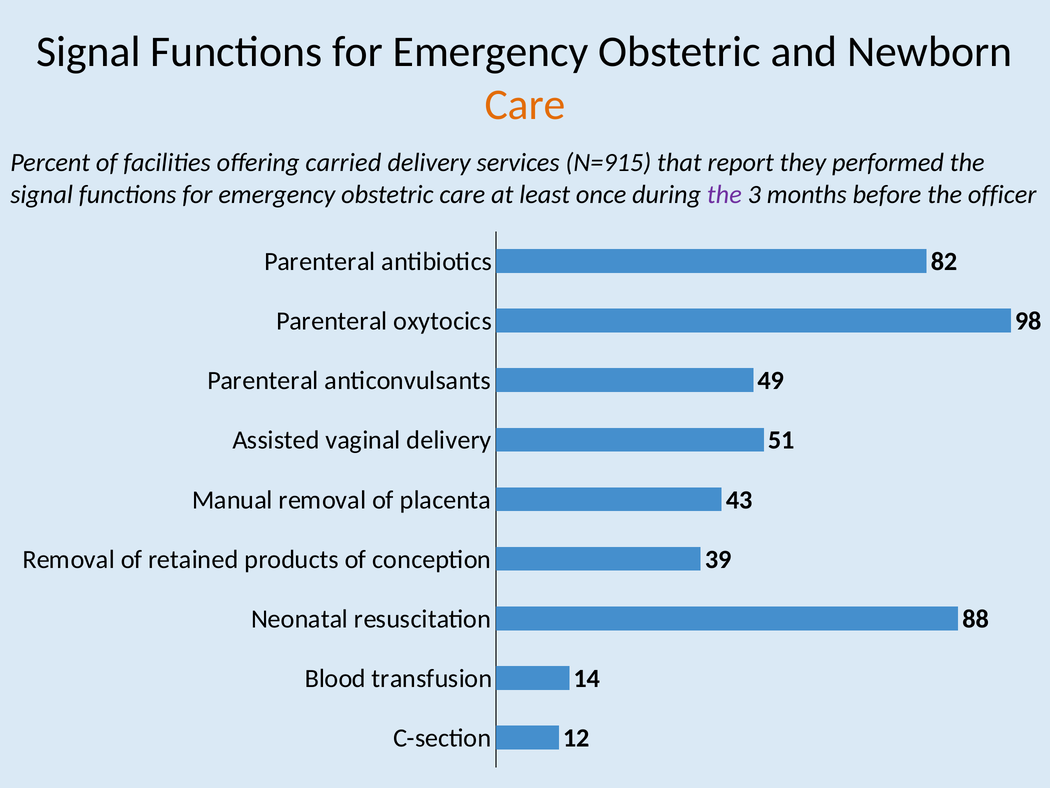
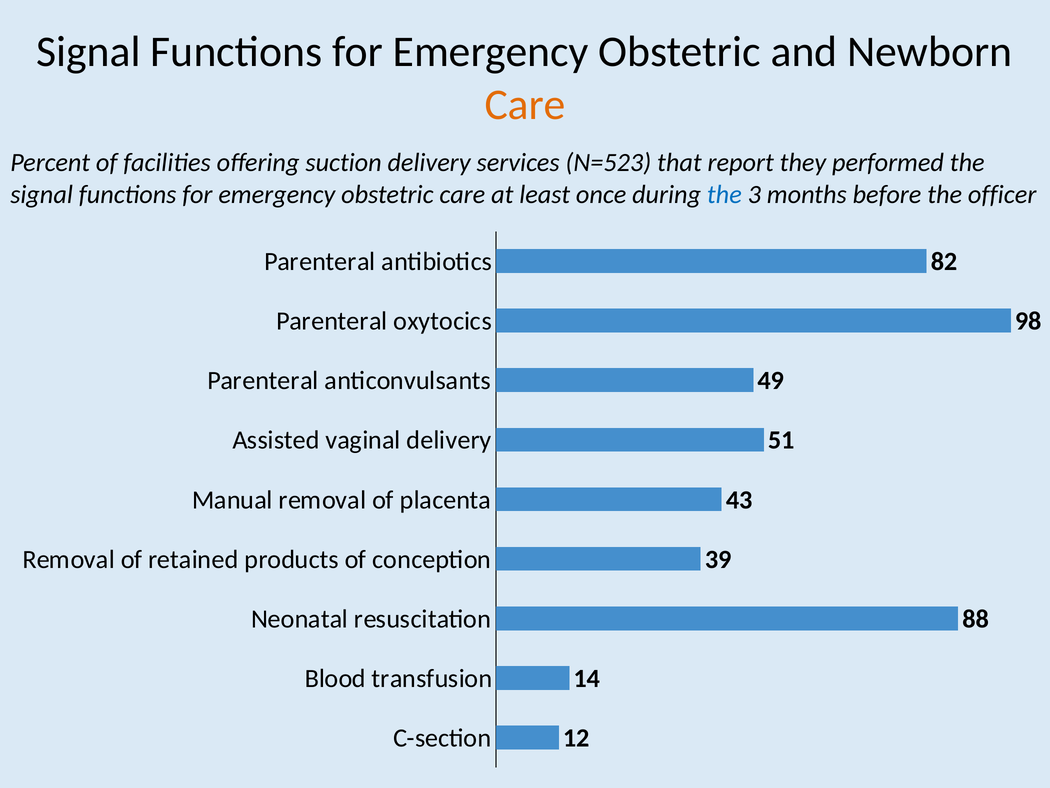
carried: carried -> suction
N=915: N=915 -> N=523
the at (724, 194) colour: purple -> blue
